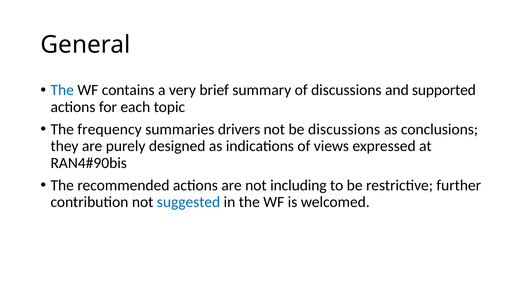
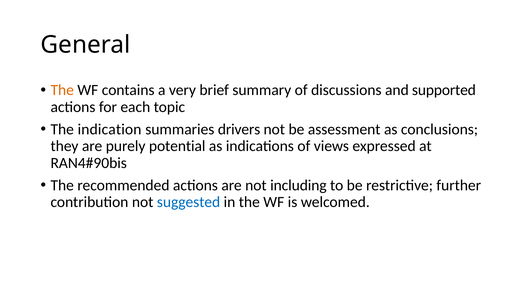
The at (62, 90) colour: blue -> orange
frequency: frequency -> indication
be discussions: discussions -> assessment
designed: designed -> potential
